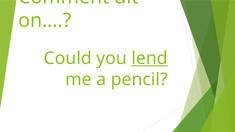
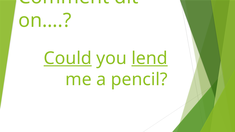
Could underline: none -> present
